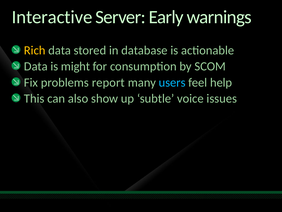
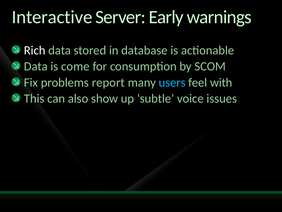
Rich colour: yellow -> white
might: might -> come
help: help -> with
